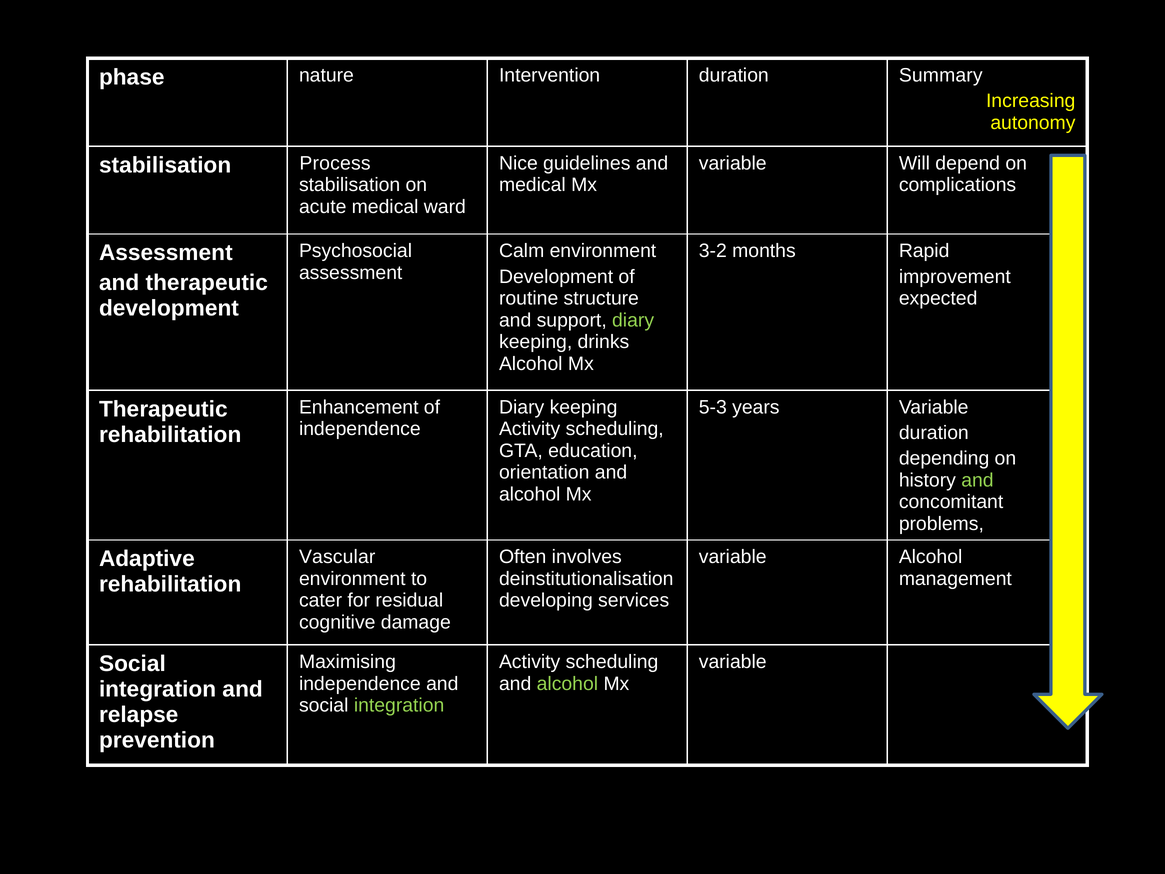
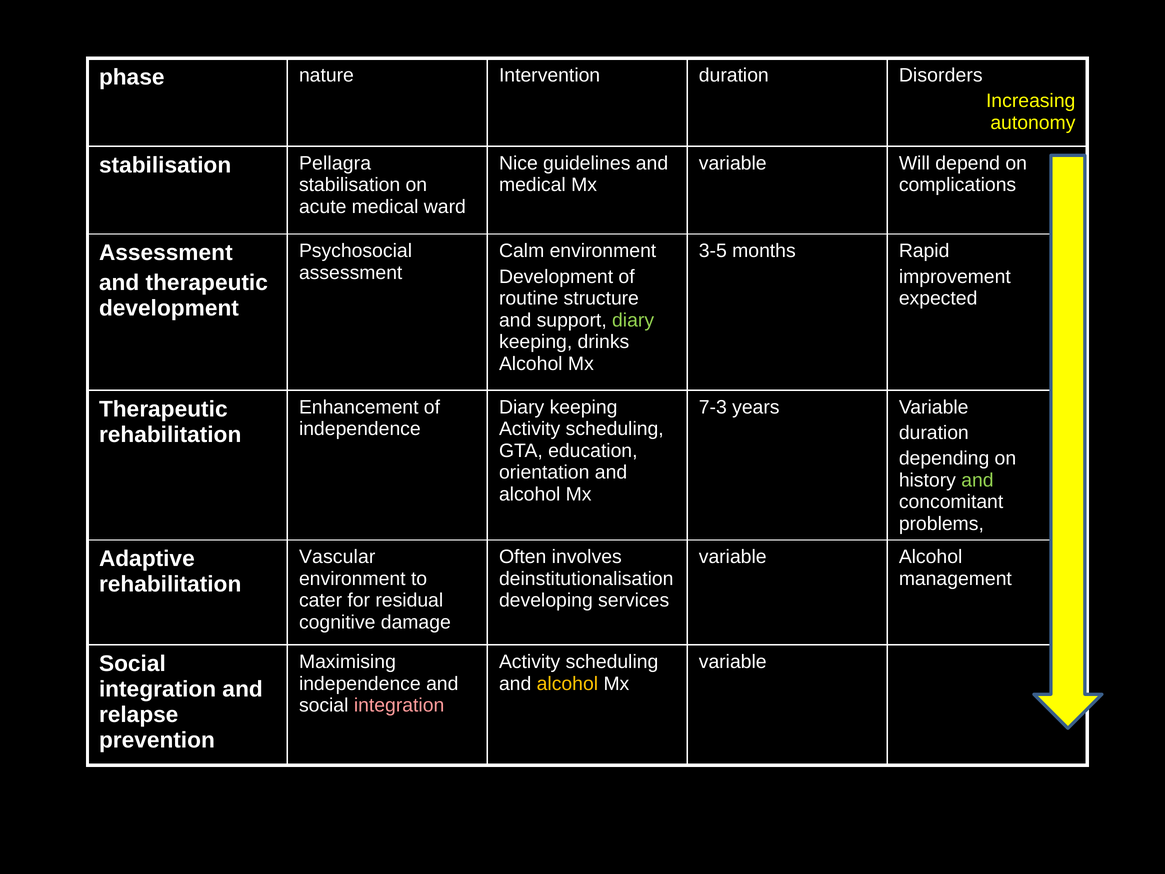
Summary: Summary -> Disorders
Process: Process -> Pellagra
3-2: 3-2 -> 3-5
5-3: 5-3 -> 7-3
alcohol at (567, 683) colour: light green -> yellow
integration at (399, 705) colour: light green -> pink
